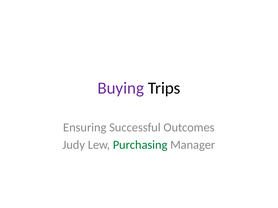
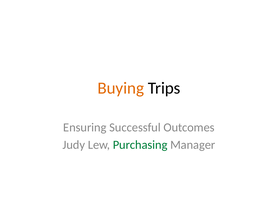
Buying colour: purple -> orange
